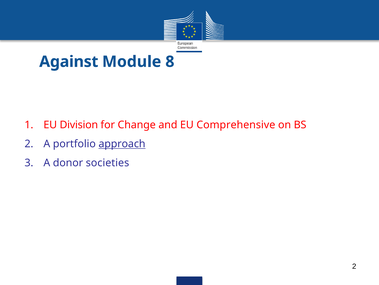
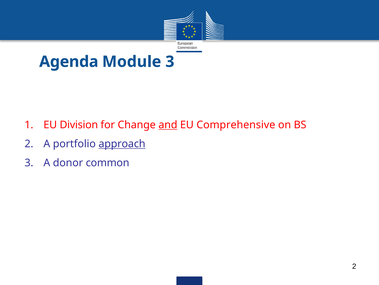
Against: Against -> Agenda
Module 8: 8 -> 3
and underline: none -> present
societies: societies -> common
